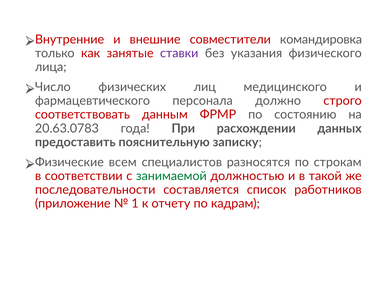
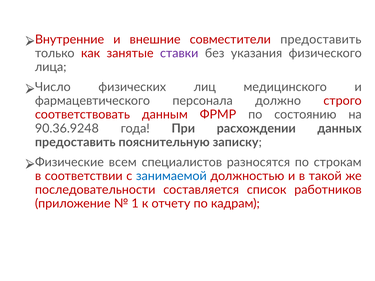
совместители командировка: командировка -> предоставить
20.63.0783: 20.63.0783 -> 90.36.9248
занимаемой colour: green -> blue
